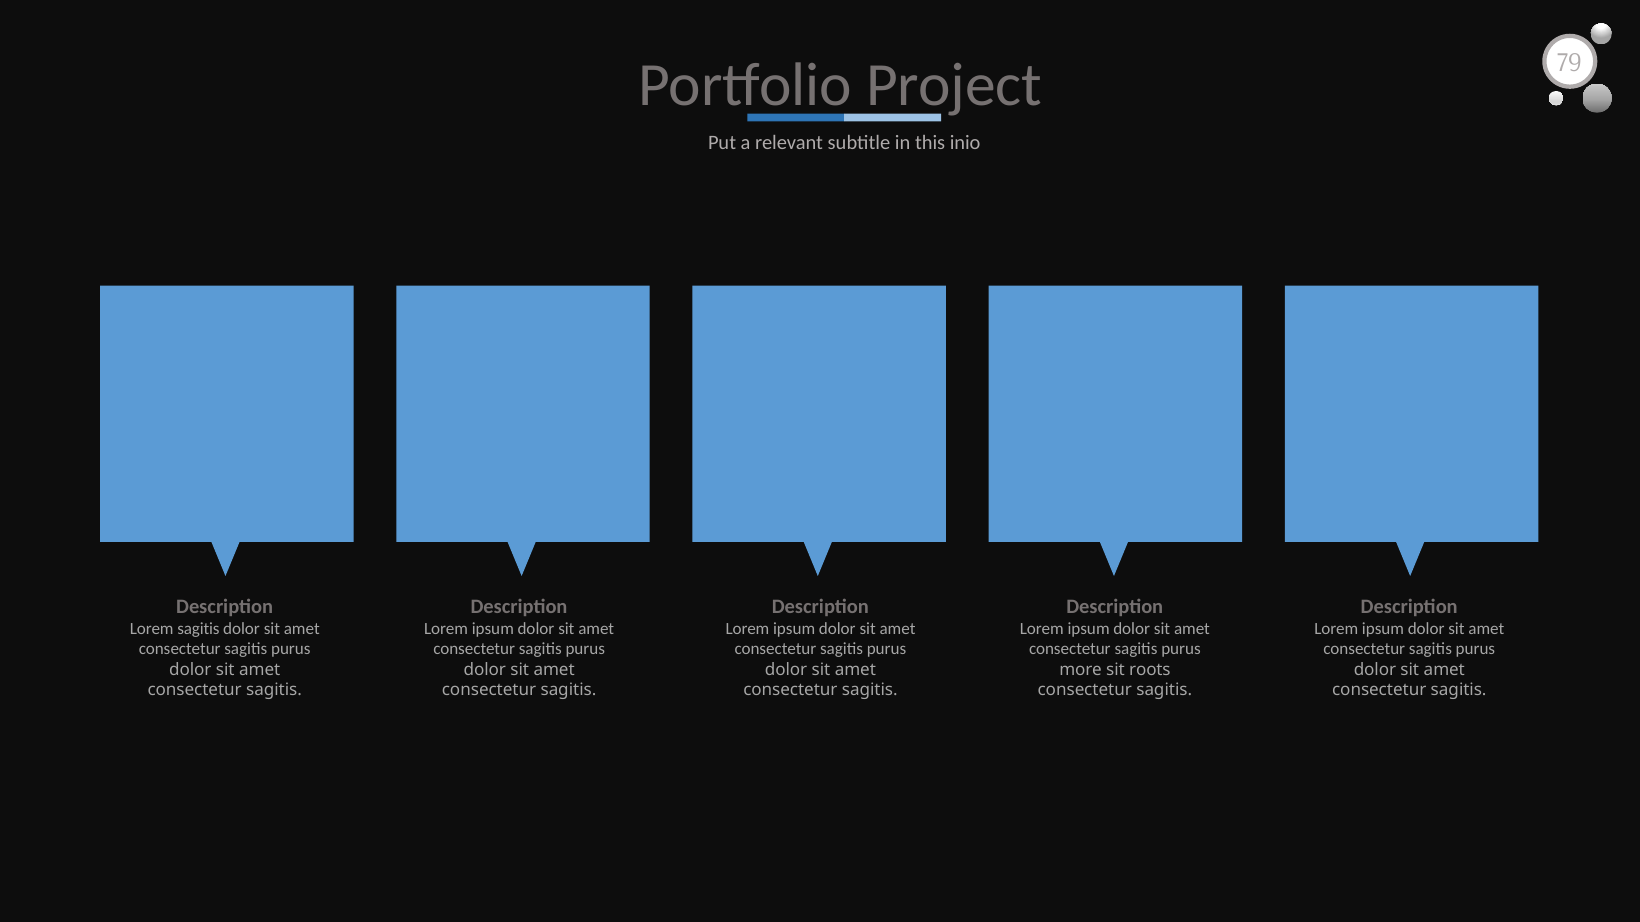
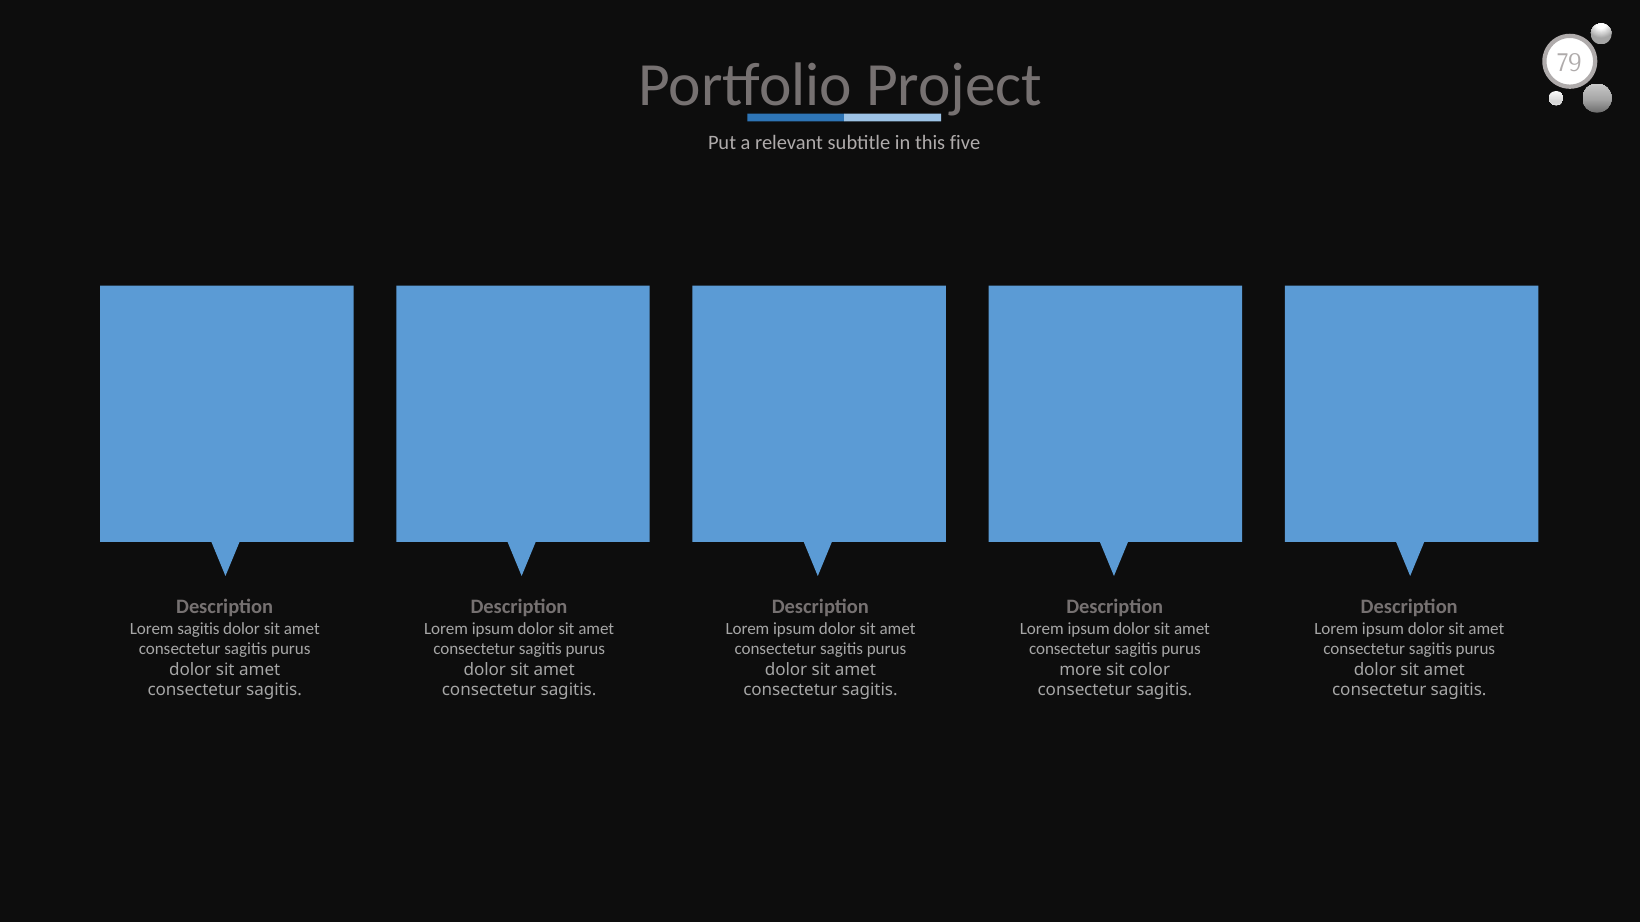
inio: inio -> five
roots: roots -> color
